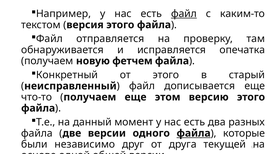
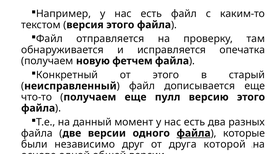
файл at (184, 14) underline: present -> none
этом: этом -> пулл
текущей: текущей -> которой
